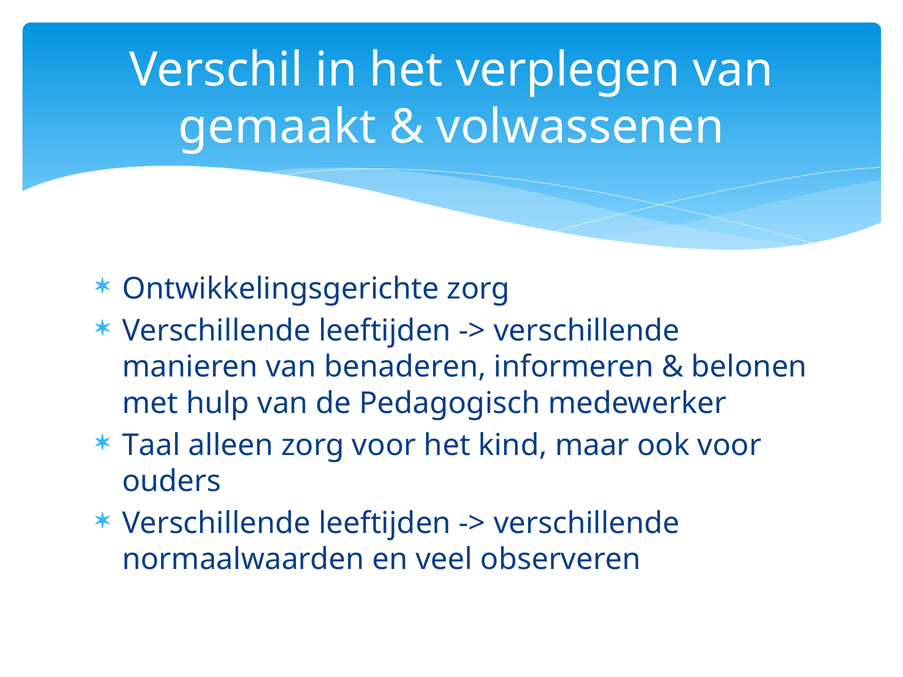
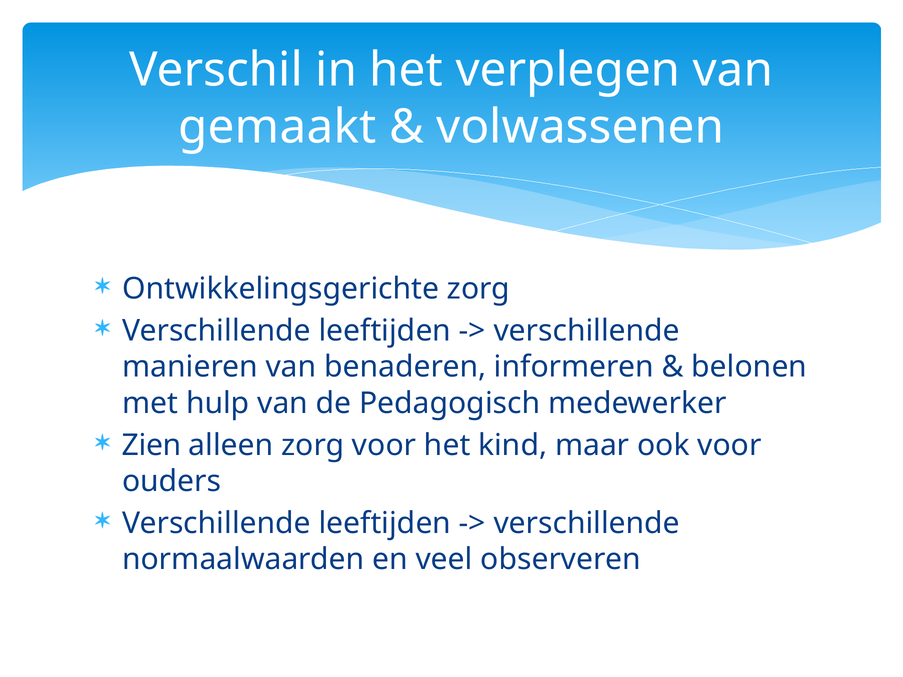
Taal: Taal -> Zien
